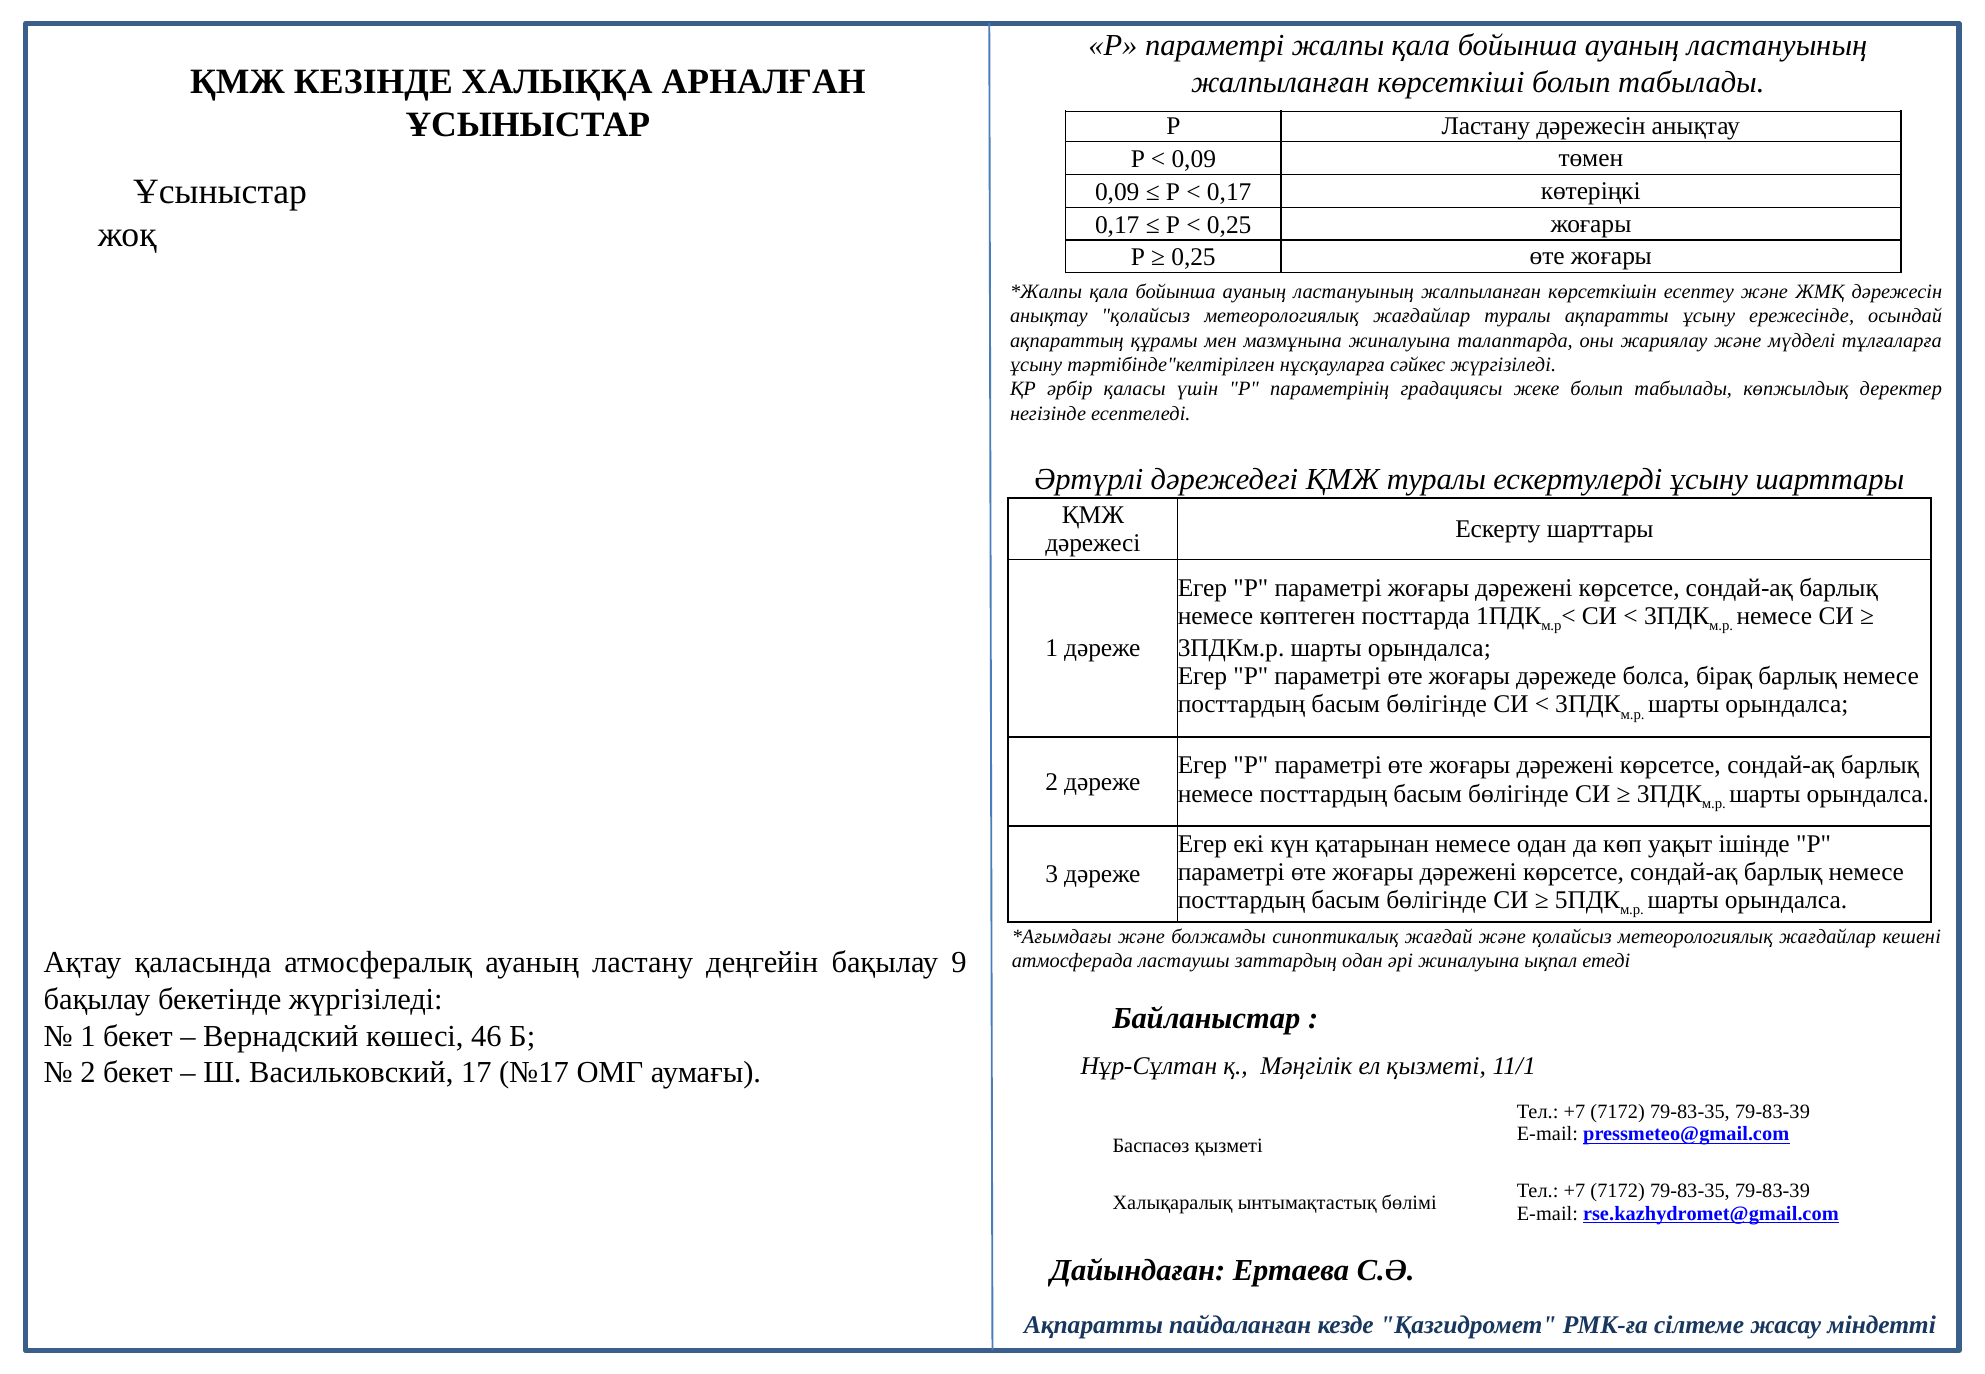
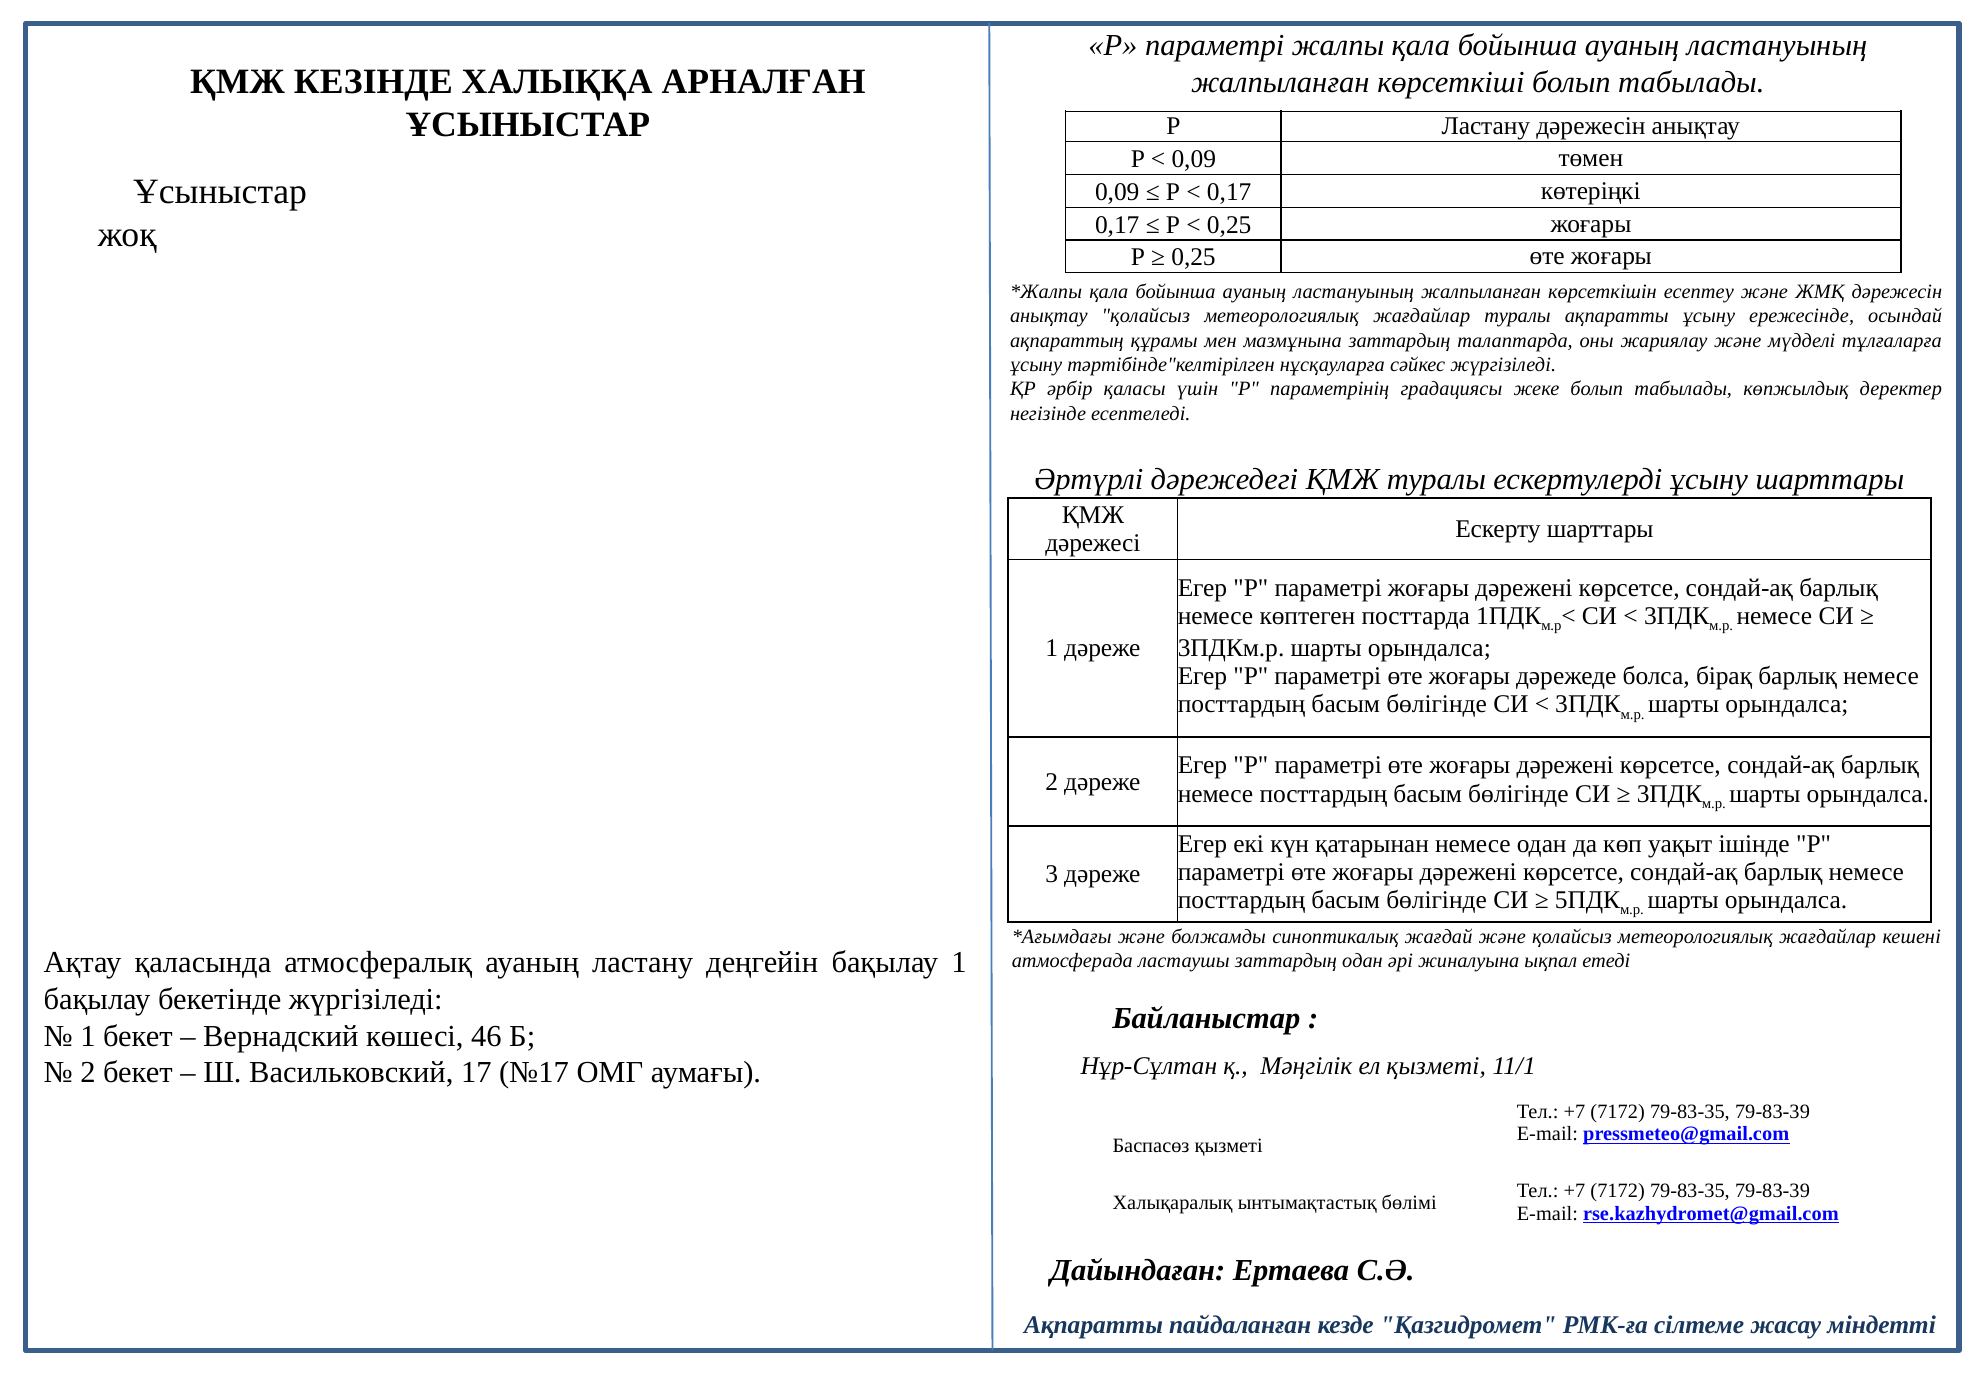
мазмұнына жиналуына: жиналуына -> заттардың
бақылау 9: 9 -> 1
